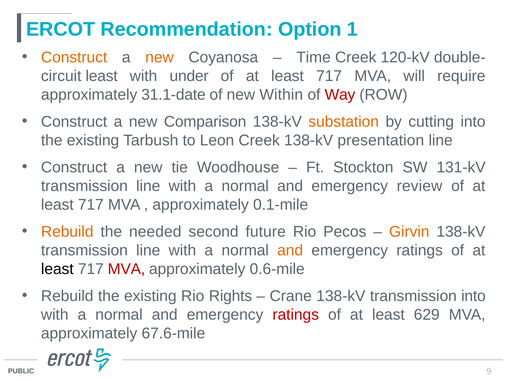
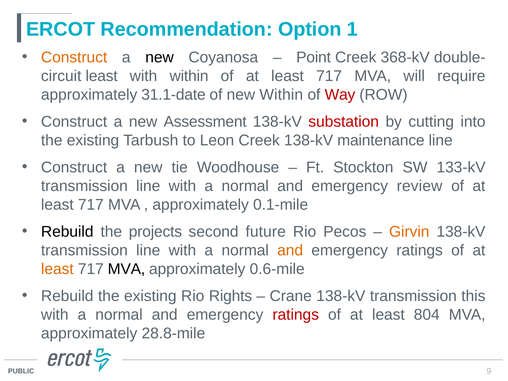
new at (160, 57) colour: orange -> black
Time: Time -> Point
120-kV: 120-kV -> 368-kV
with under: under -> within
Comparison: Comparison -> Assessment
substation colour: orange -> red
presentation: presentation -> maintenance
131-kV: 131-kV -> 133-kV
Rebuild at (67, 232) colour: orange -> black
needed: needed -> projects
least at (57, 269) colour: black -> orange
MVA at (126, 269) colour: red -> black
transmission into: into -> this
629: 629 -> 804
67.6-mile: 67.6-mile -> 28.8-mile
